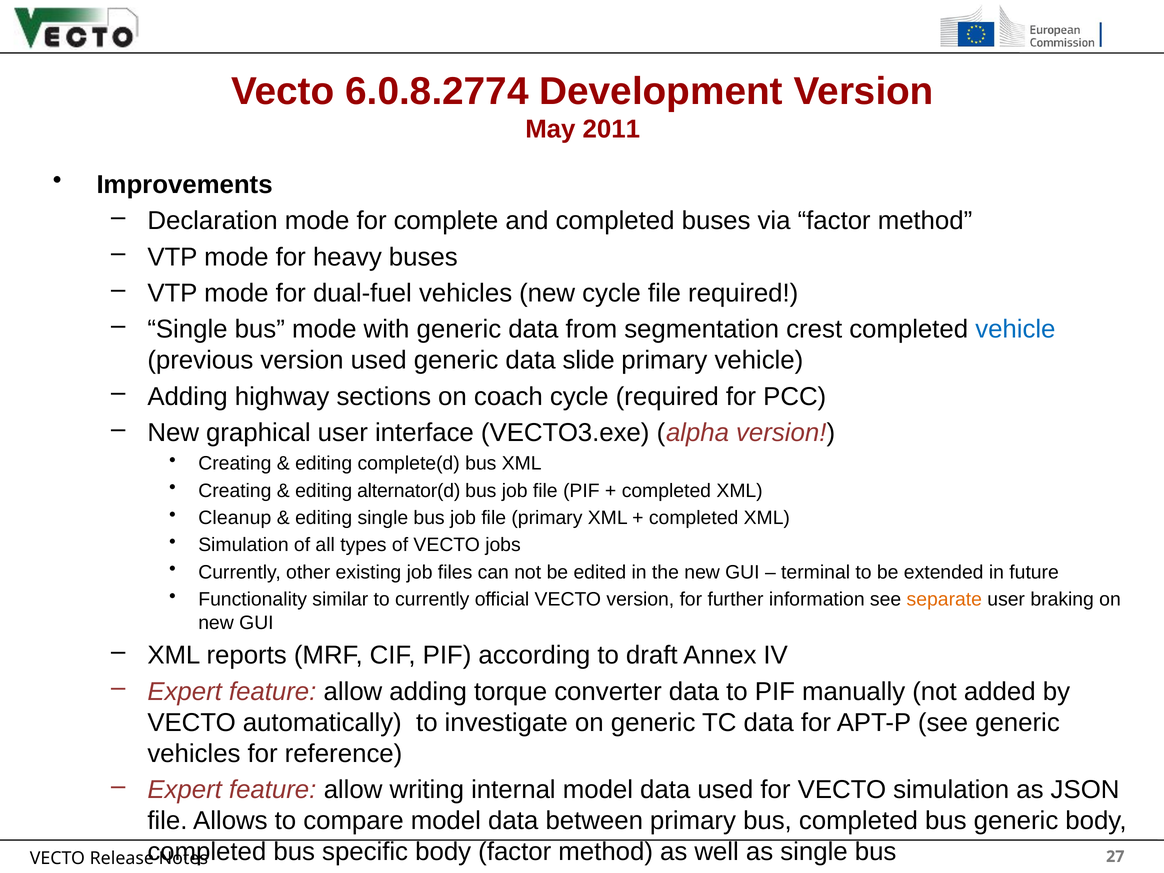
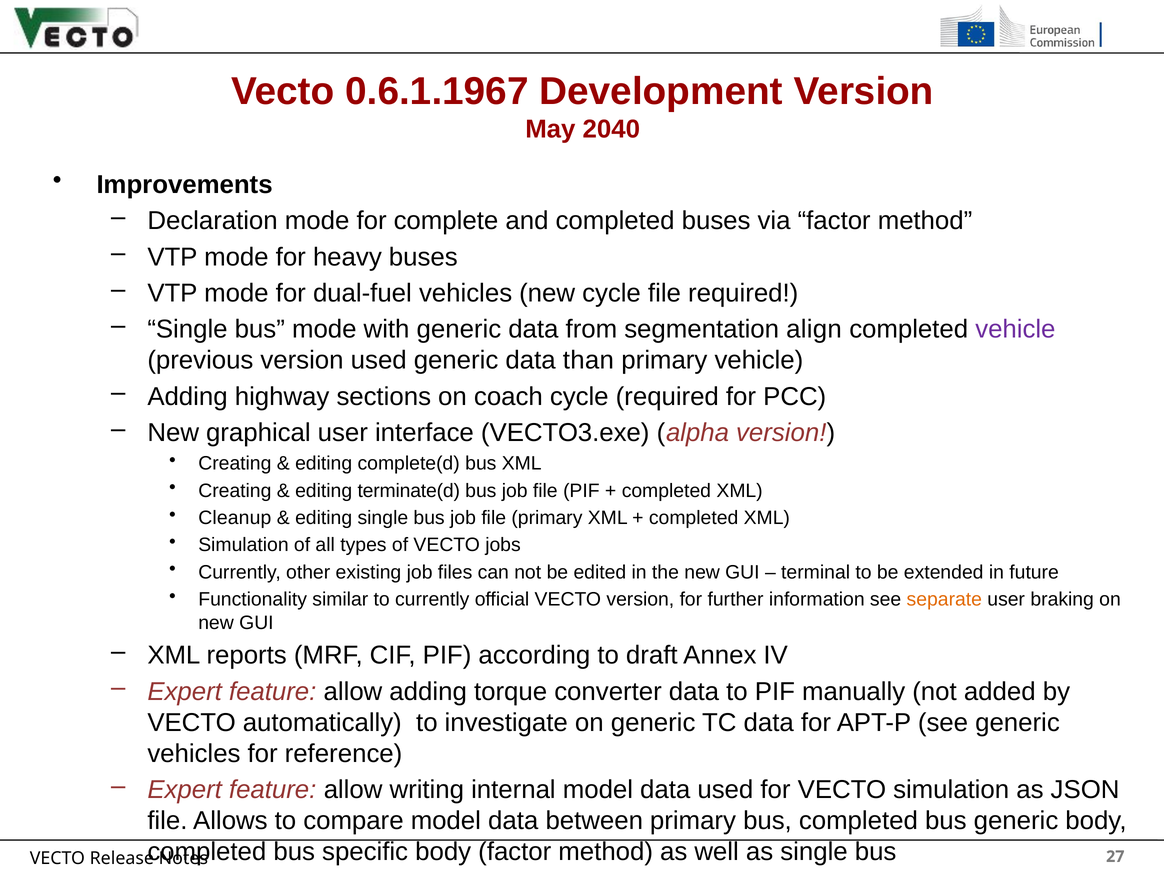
6.0.8.2774: 6.0.8.2774 -> 0.6.1.1967
2011: 2011 -> 2040
crest: crest -> align
vehicle at (1015, 329) colour: blue -> purple
slide: slide -> than
alternator(d: alternator(d -> terminate(d
